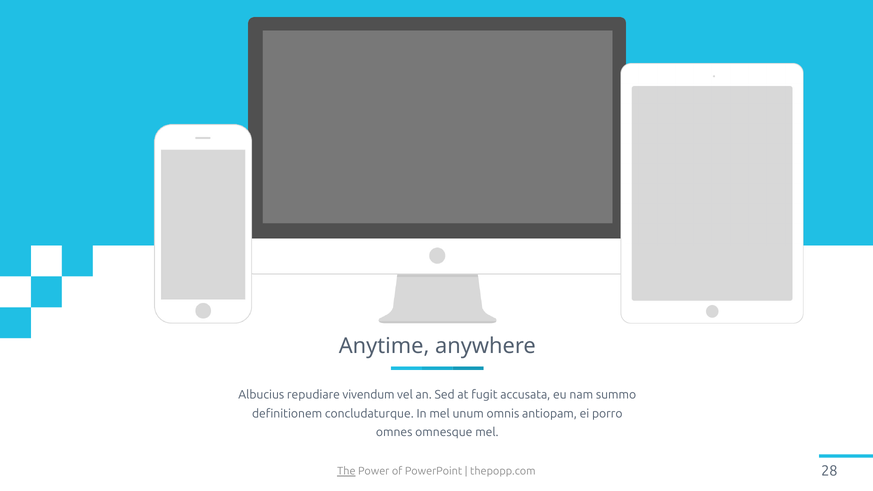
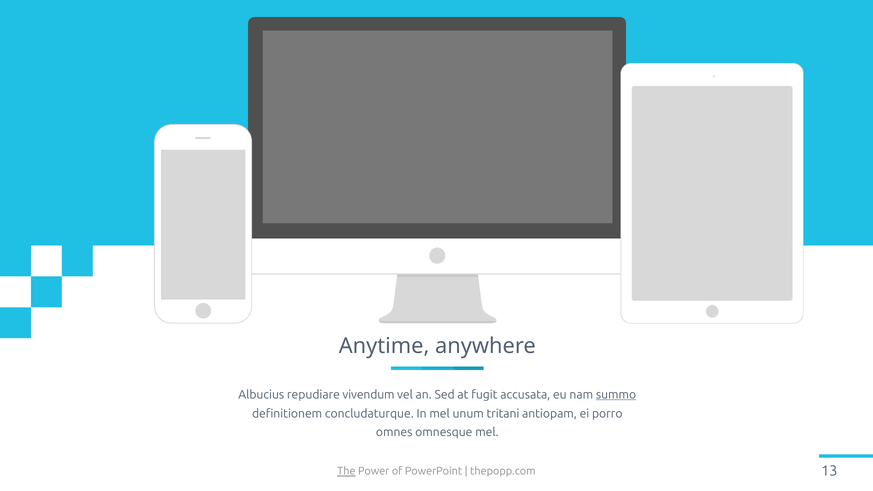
summo underline: none -> present
omnis: omnis -> tritani
28: 28 -> 13
